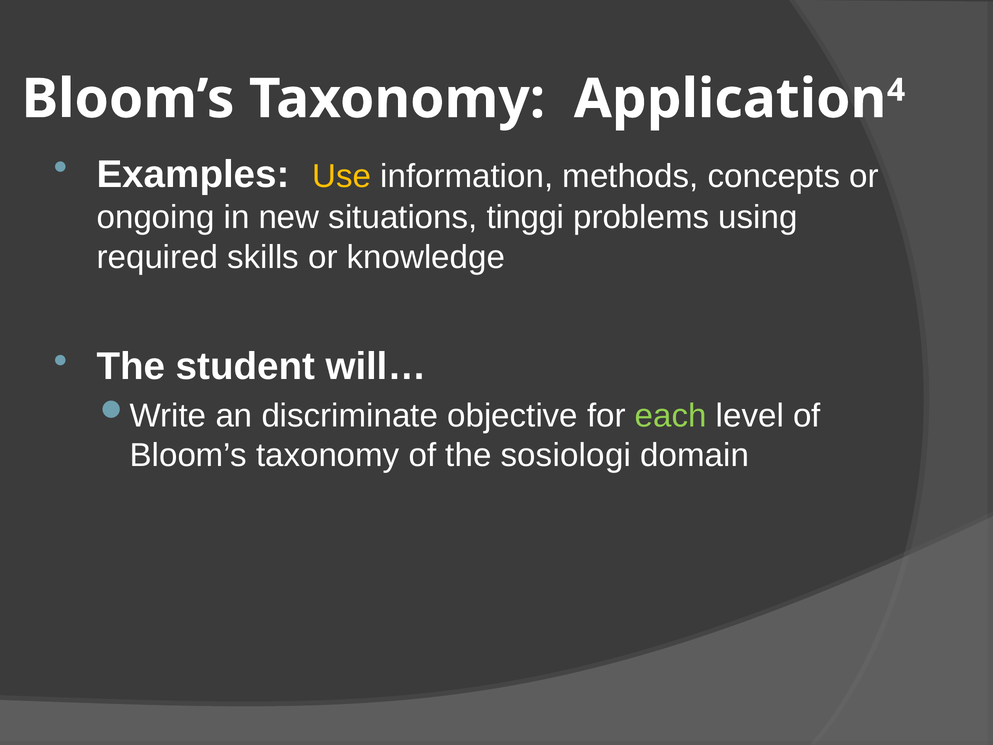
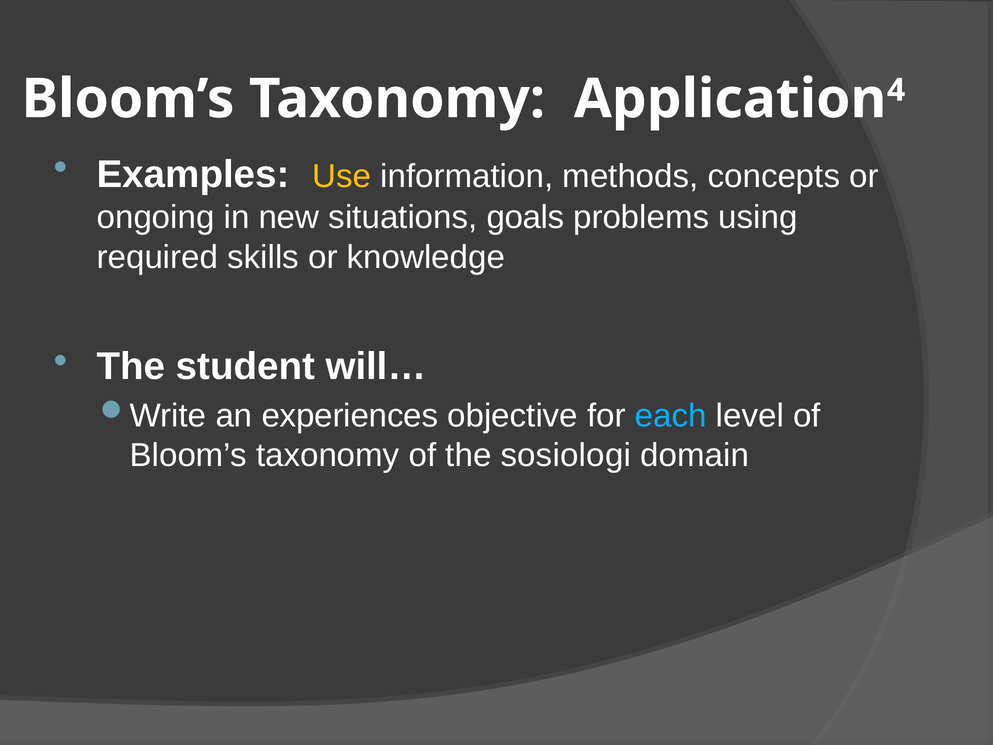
tinggi: tinggi -> goals
discriminate: discriminate -> experiences
each colour: light green -> light blue
